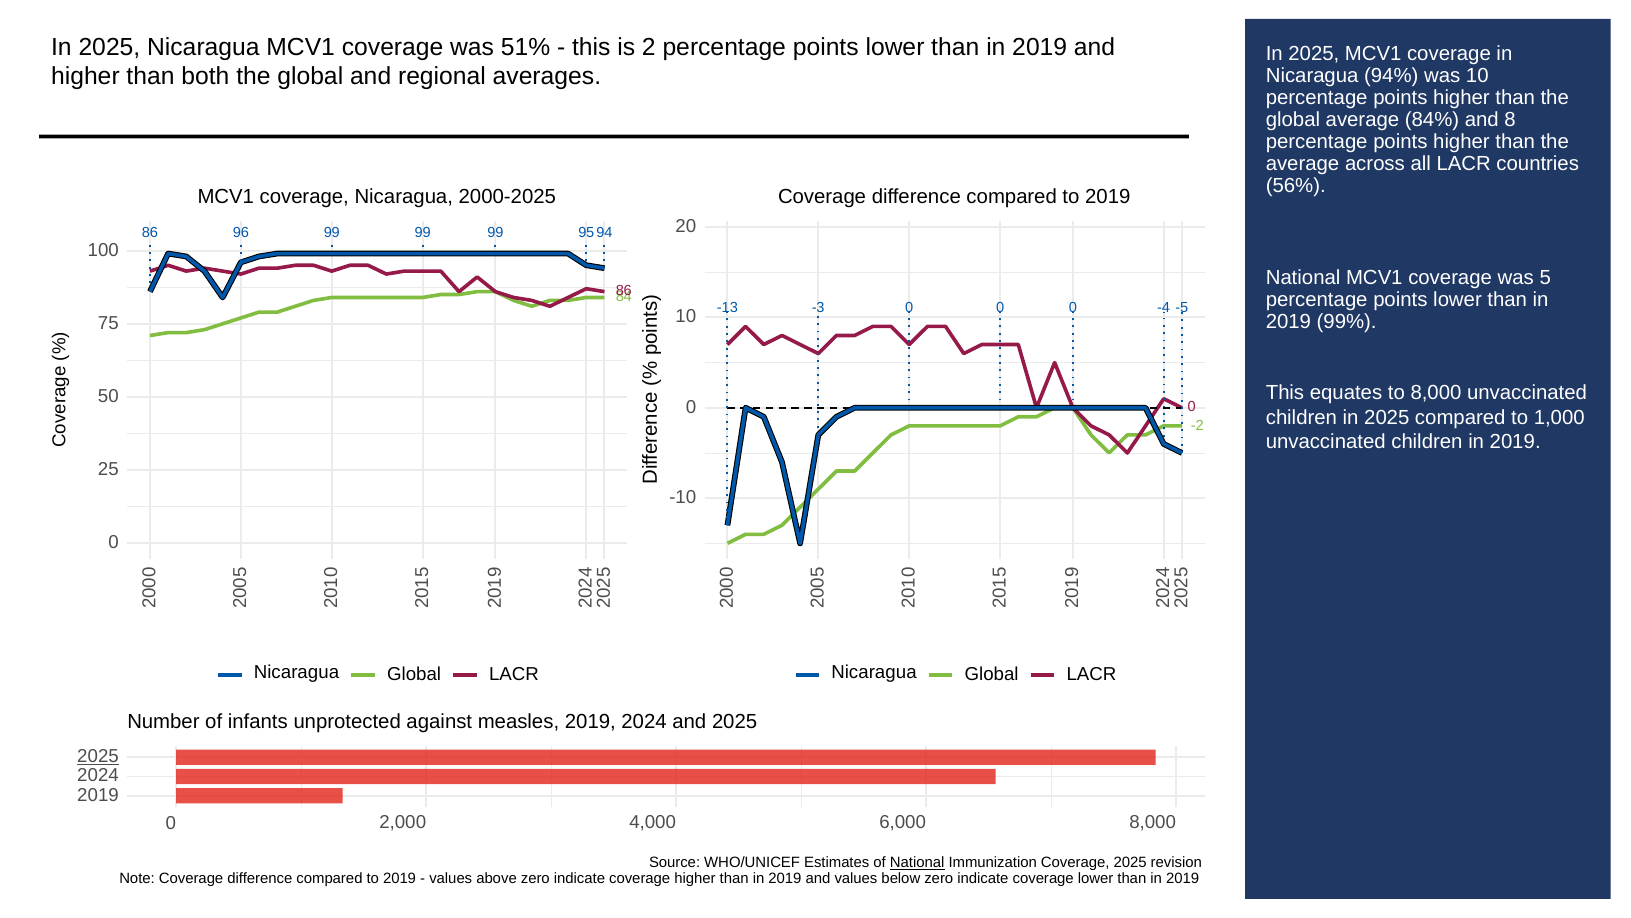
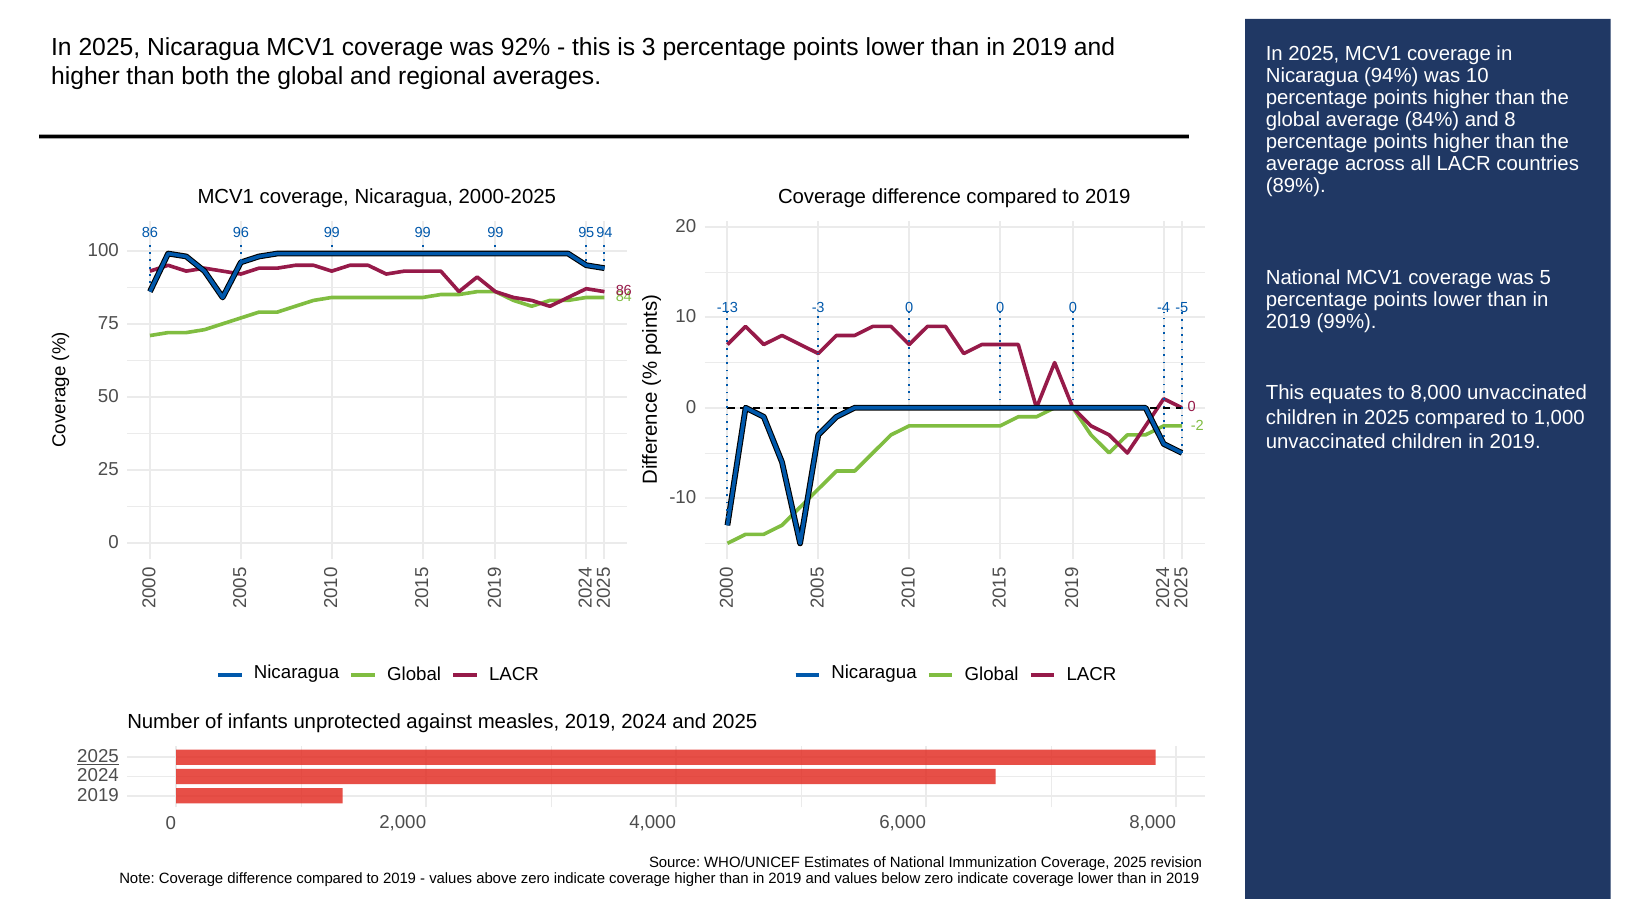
51%: 51% -> 92%
is 2: 2 -> 3
56%: 56% -> 89%
National at (917, 862) underline: present -> none
